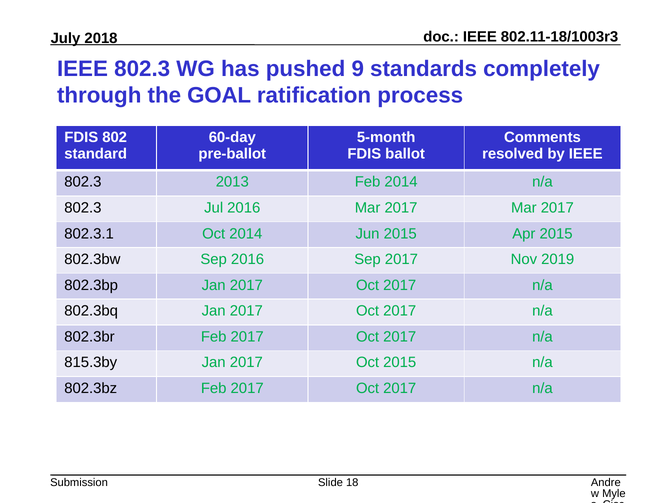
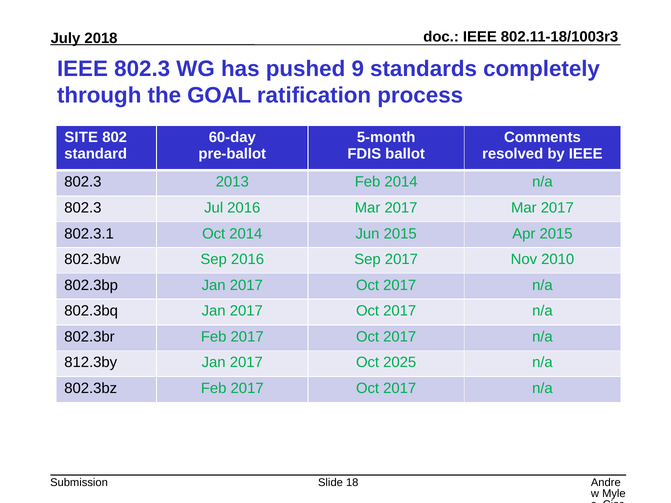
FDIS at (81, 137): FDIS -> SITE
2019: 2019 -> 2010
815.3by: 815.3by -> 812.3by
Oct 2015: 2015 -> 2025
